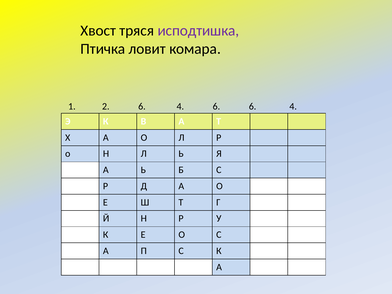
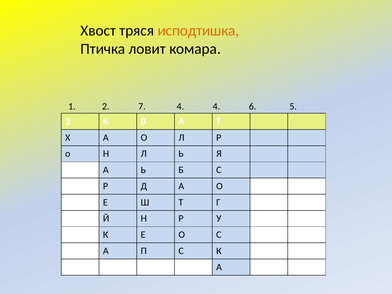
исподтишка colour: purple -> orange
2 6: 6 -> 7
4 6: 6 -> 4
4 at (293, 106): 4 -> 5
